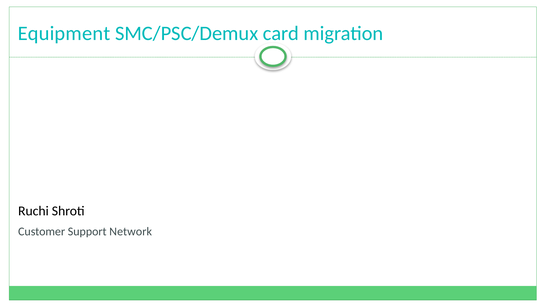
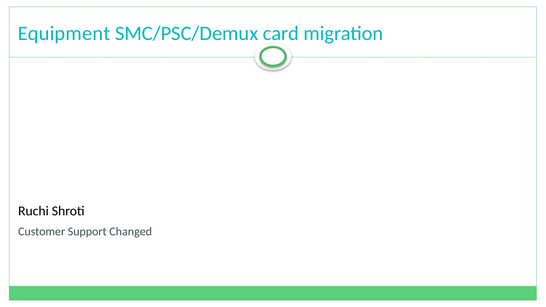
Network: Network -> Changed
